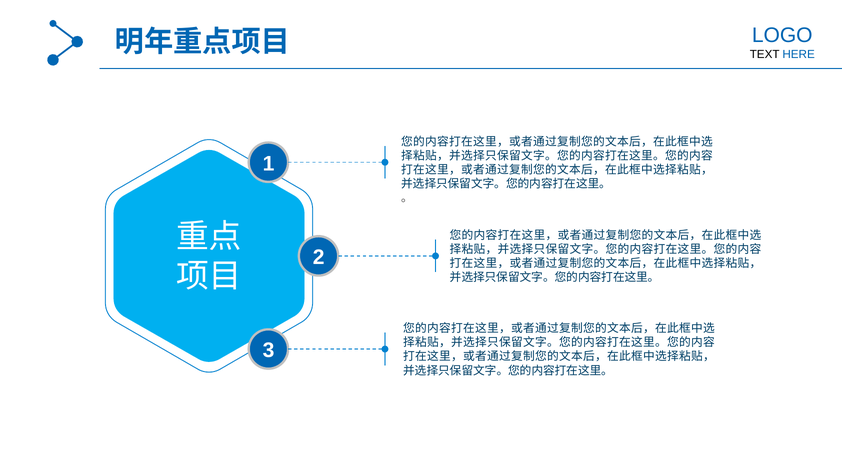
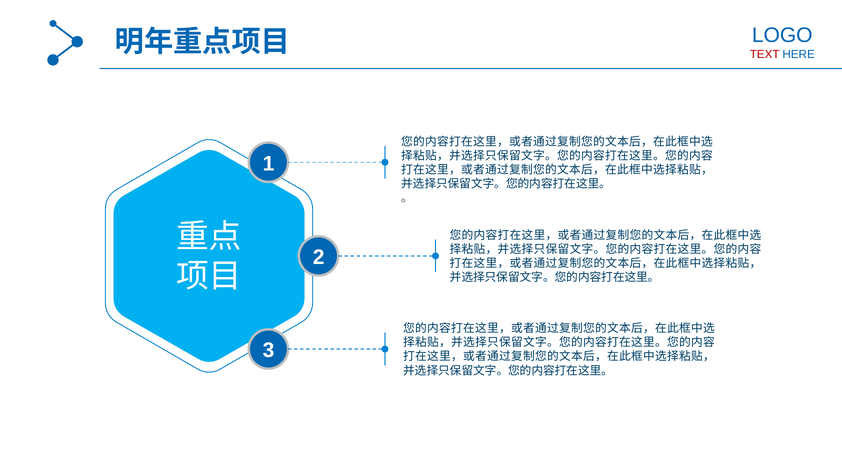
TEXT colour: black -> red
